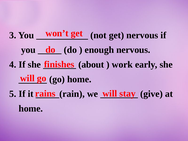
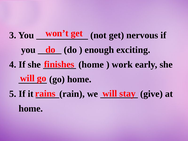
enough nervous: nervous -> exciting
about at (91, 65): about -> home
